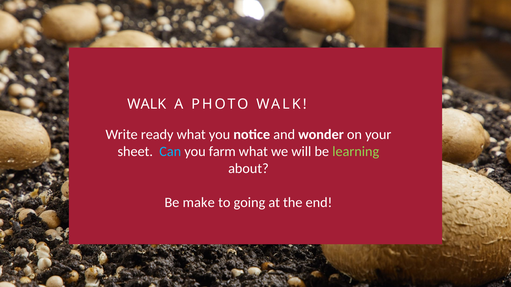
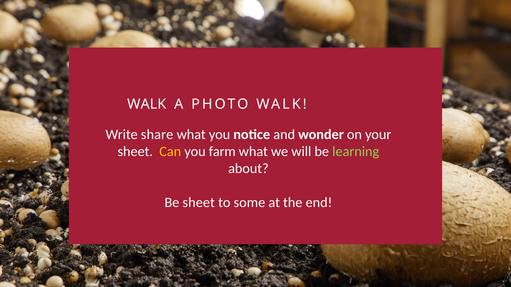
ready: ready -> share
Can colour: light blue -> yellow
Be make: make -> sheet
going: going -> some
